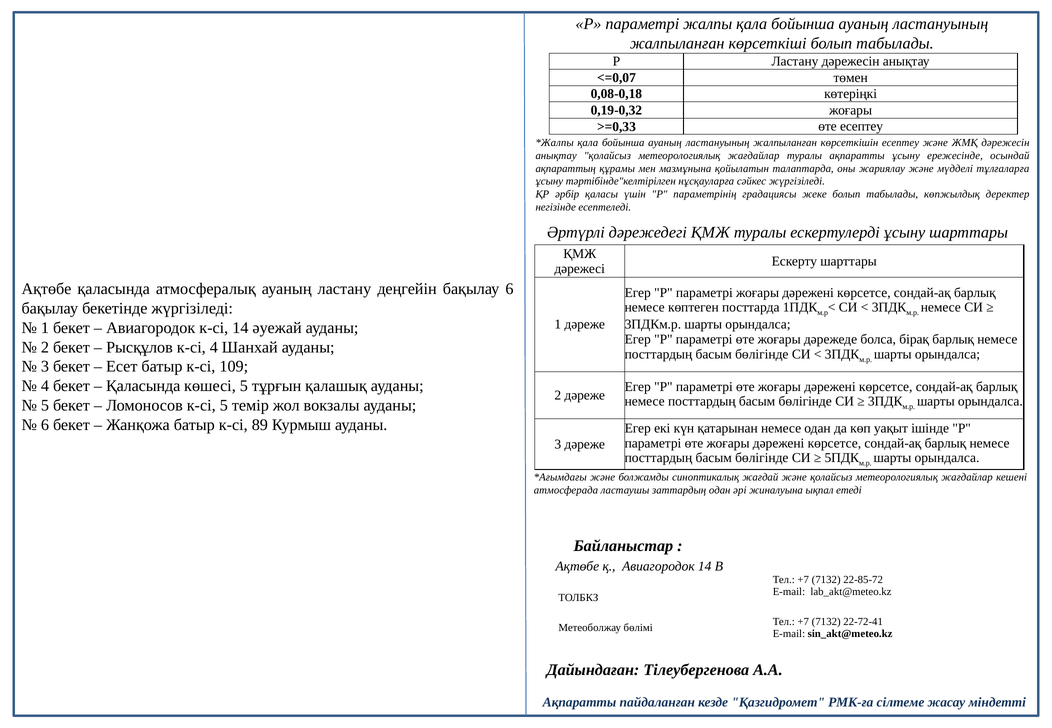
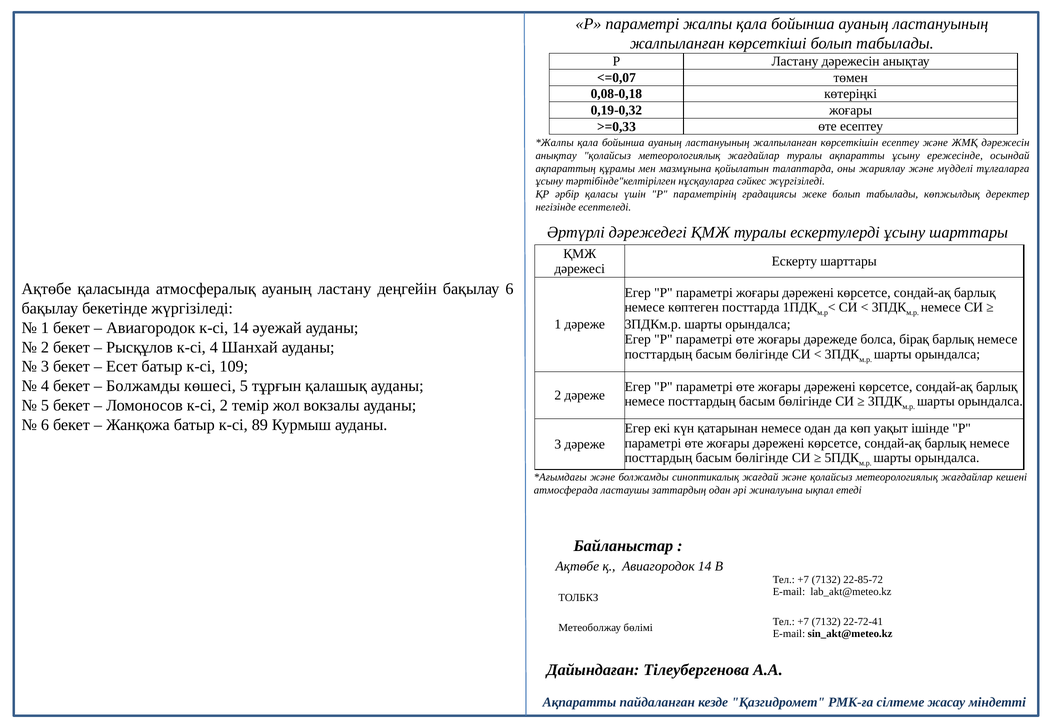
Қаласында at (143, 386): Қаласында -> Болжамды
к-сі 5: 5 -> 2
